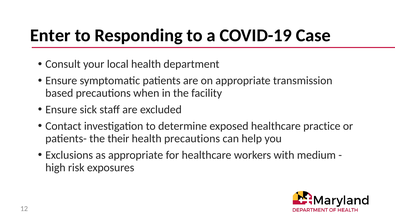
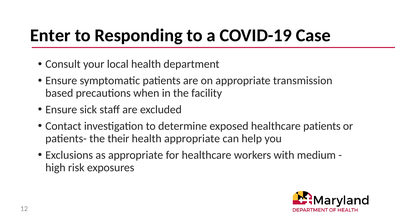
healthcare practice: practice -> patients
health precautions: precautions -> appropriate
